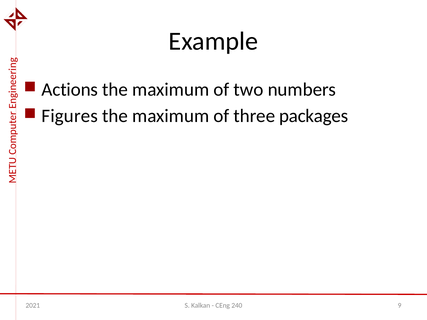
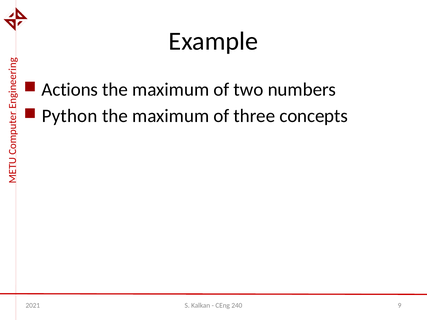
Figures: Figures -> Python
packages: packages -> concepts
